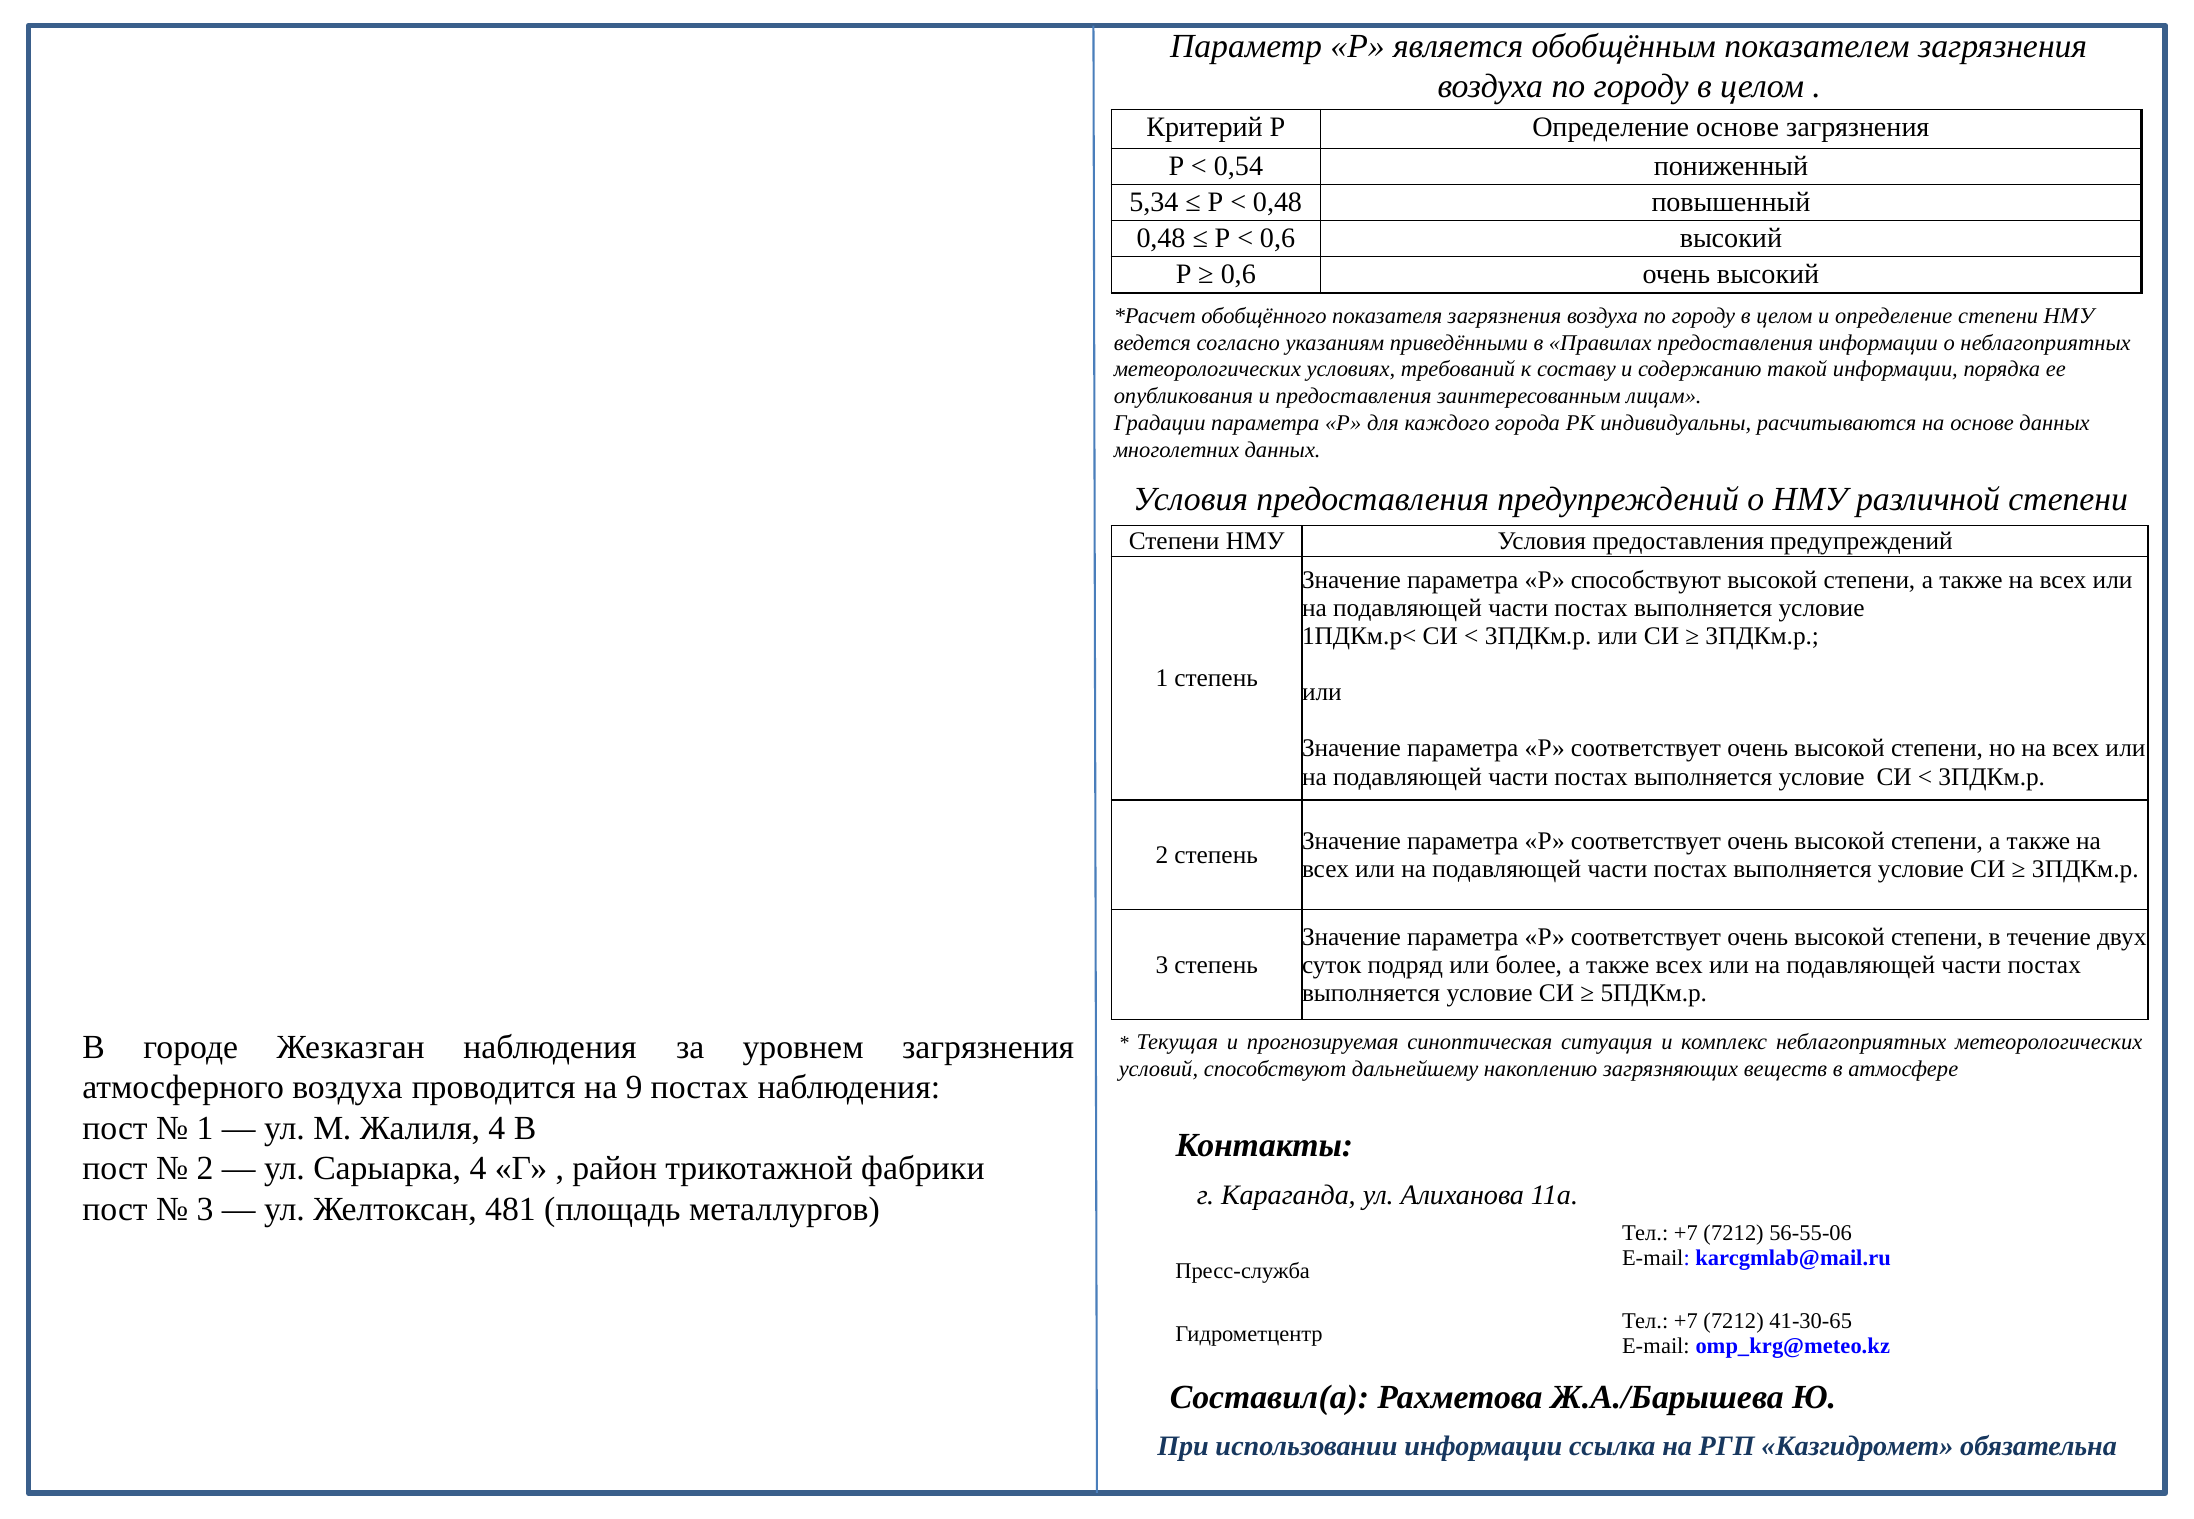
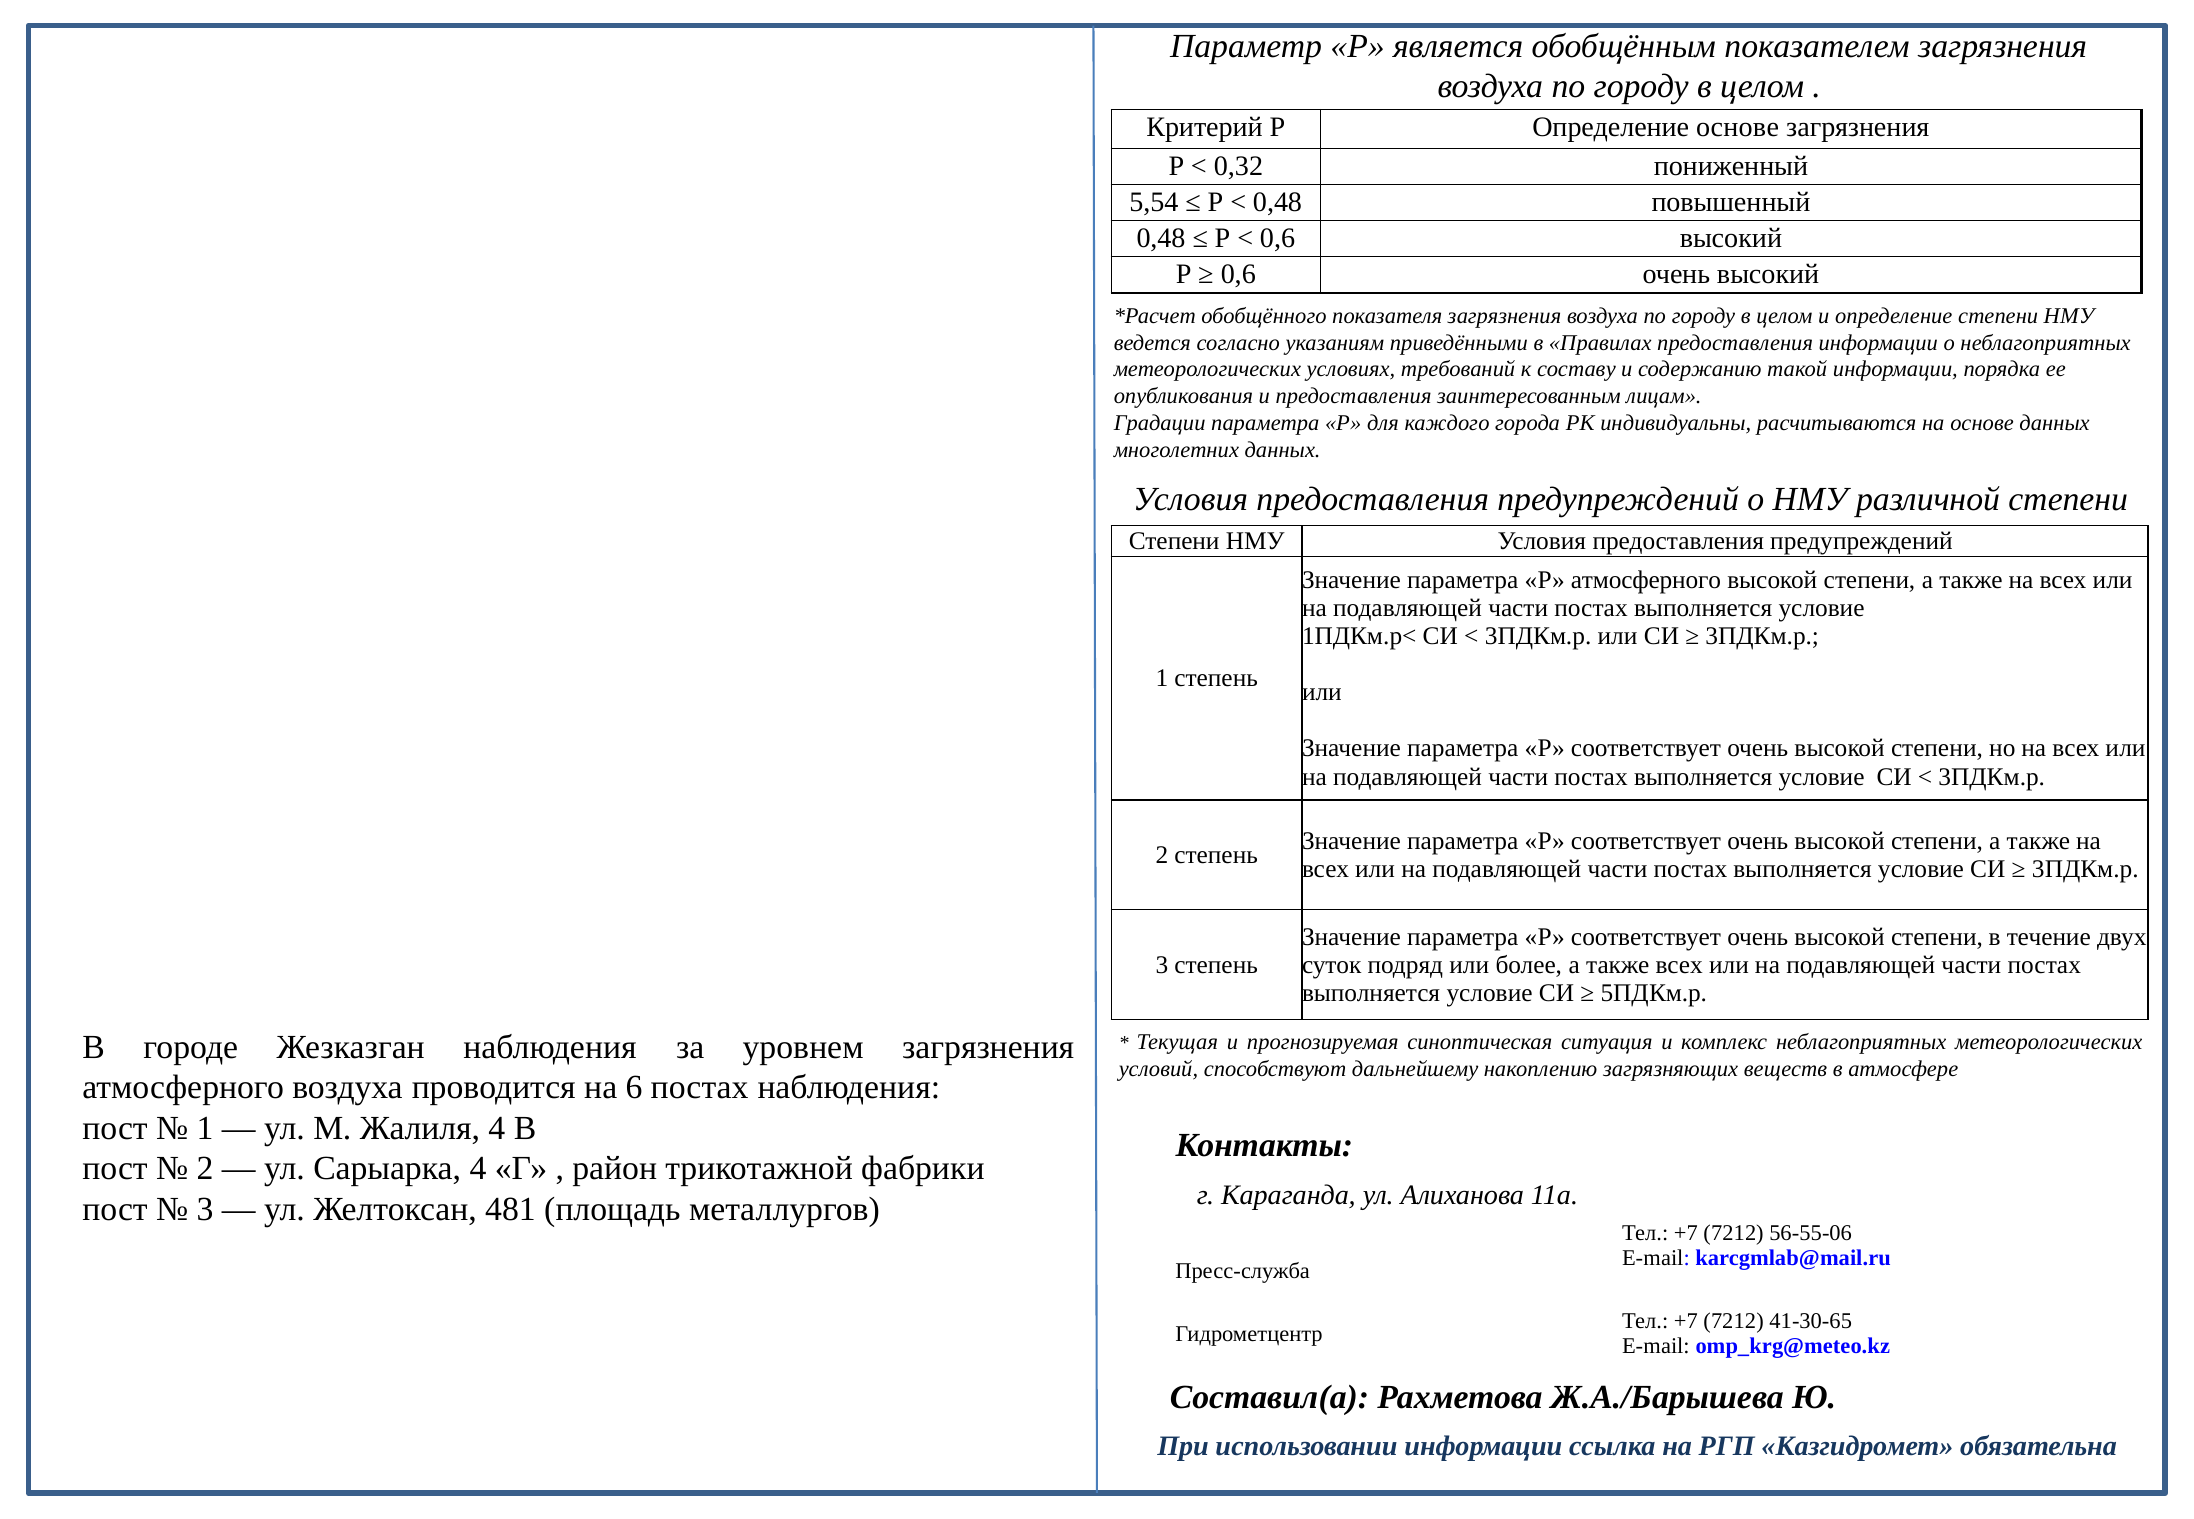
0,54: 0,54 -> 0,32
5,34: 5,34 -> 5,54
Р способствуют: способствуют -> атмосферного
9: 9 -> 6
